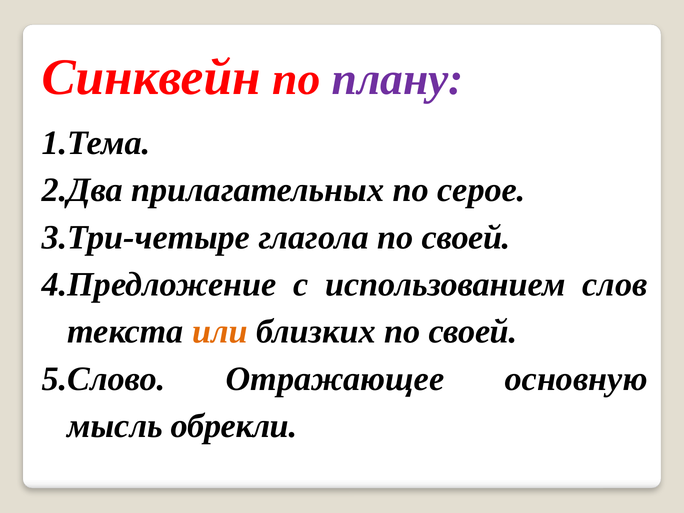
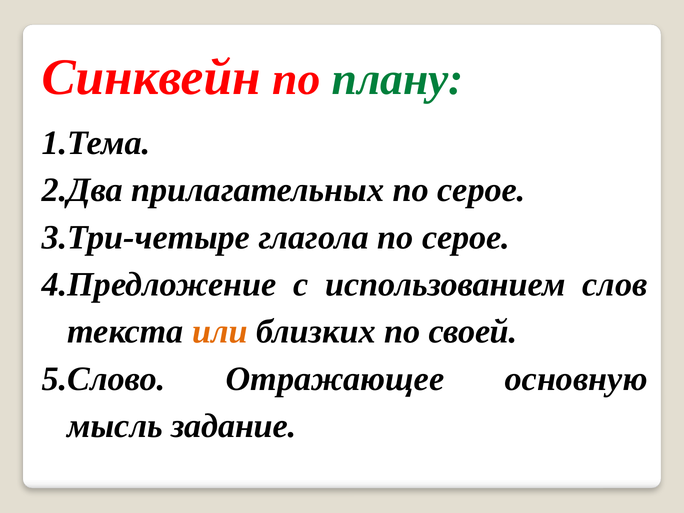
плану colour: purple -> green
глагола по своей: своей -> серое
обрекли: обрекли -> задание
